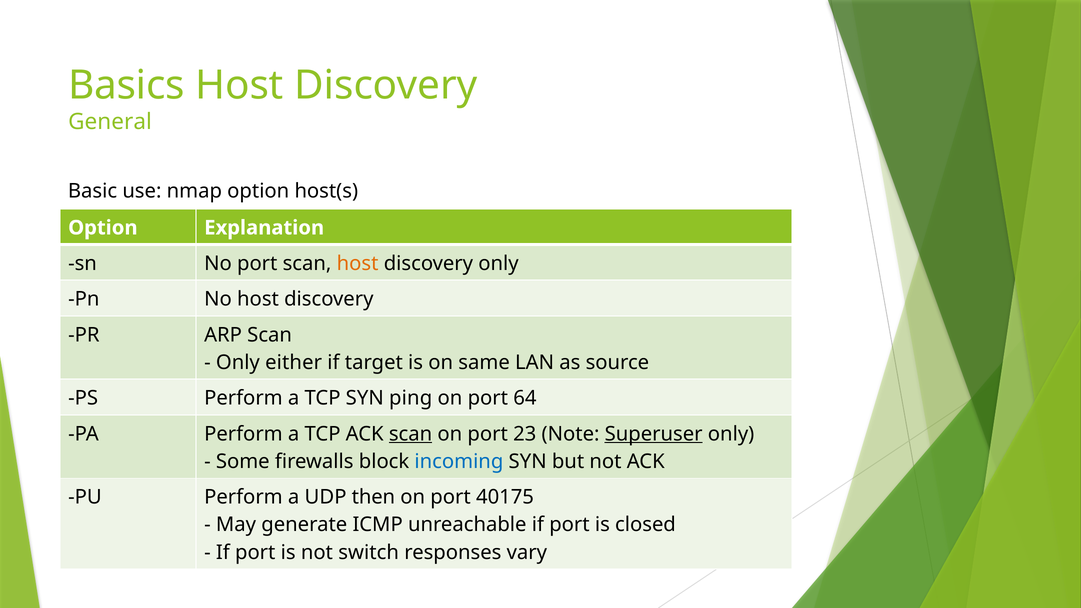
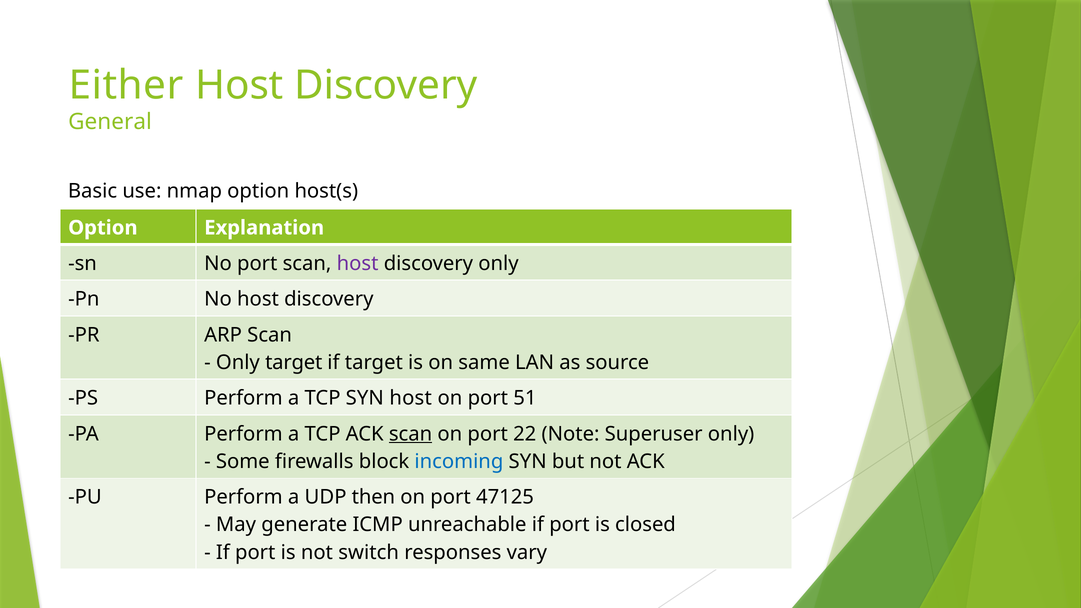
Basics: Basics -> Either
host at (358, 264) colour: orange -> purple
Only either: either -> target
SYN ping: ping -> host
64: 64 -> 51
23: 23 -> 22
Superuser underline: present -> none
40175: 40175 -> 47125
